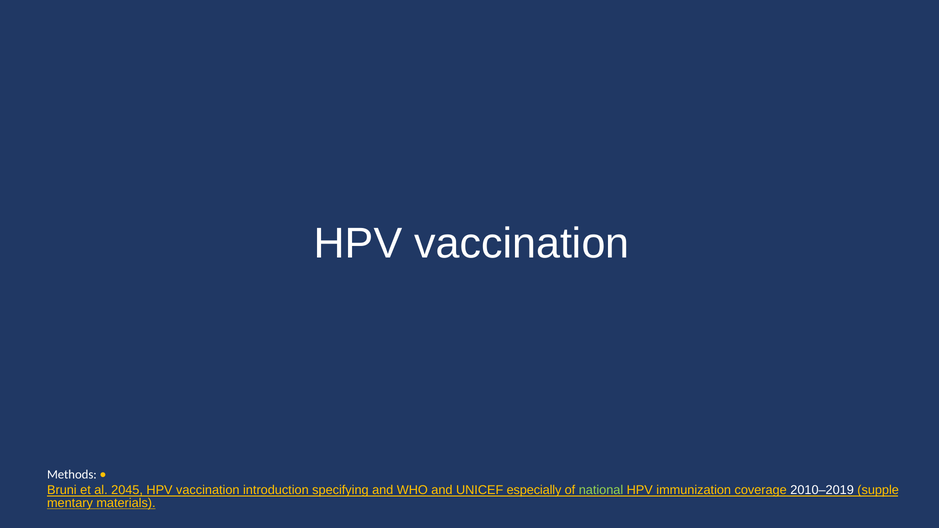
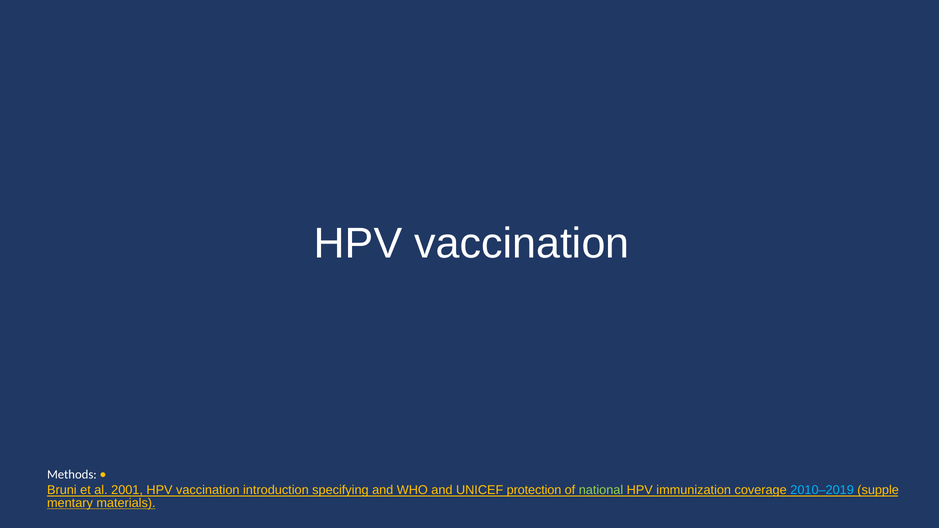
2045: 2045 -> 2001
especially: especially -> protection
2010–2019 colour: white -> light blue
